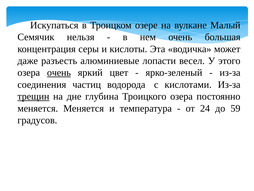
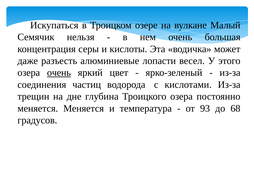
трещин underline: present -> none
24: 24 -> 93
59: 59 -> 68
